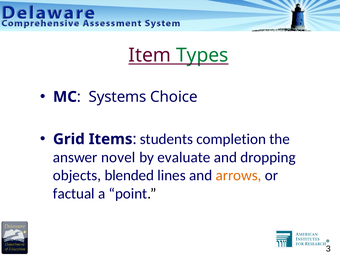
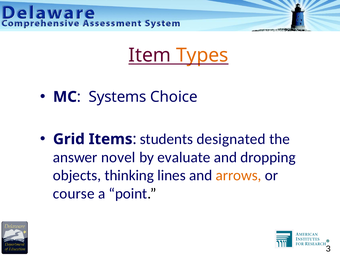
Types colour: green -> orange
completion: completion -> designated
blended: blended -> thinking
factual: factual -> course
